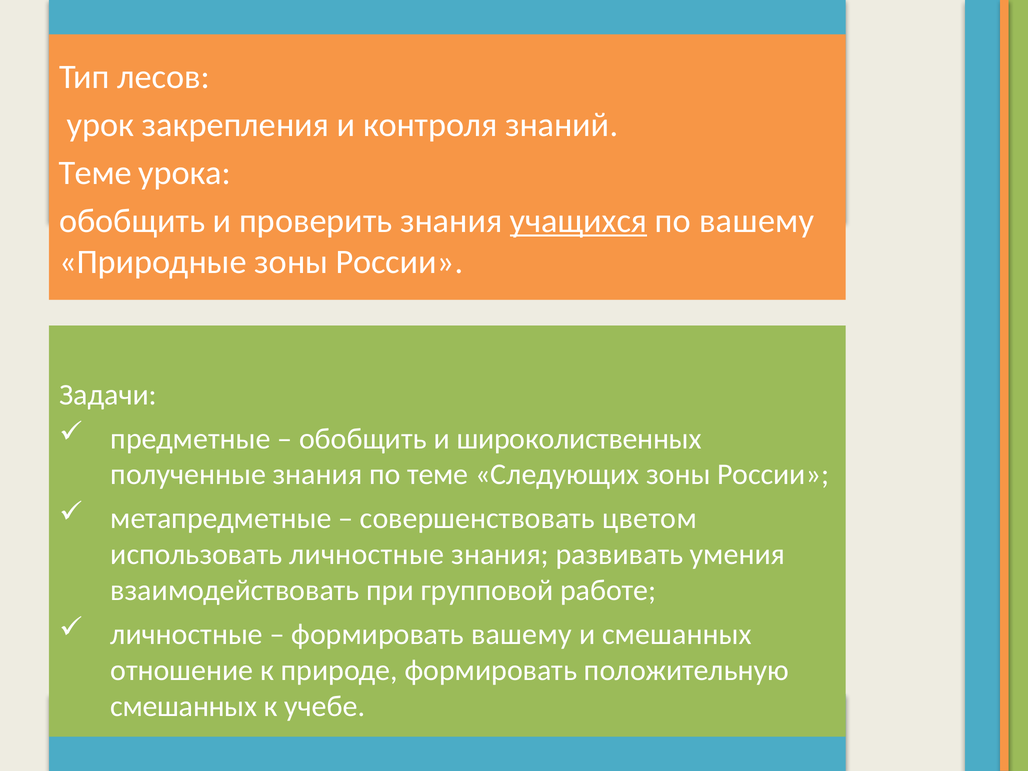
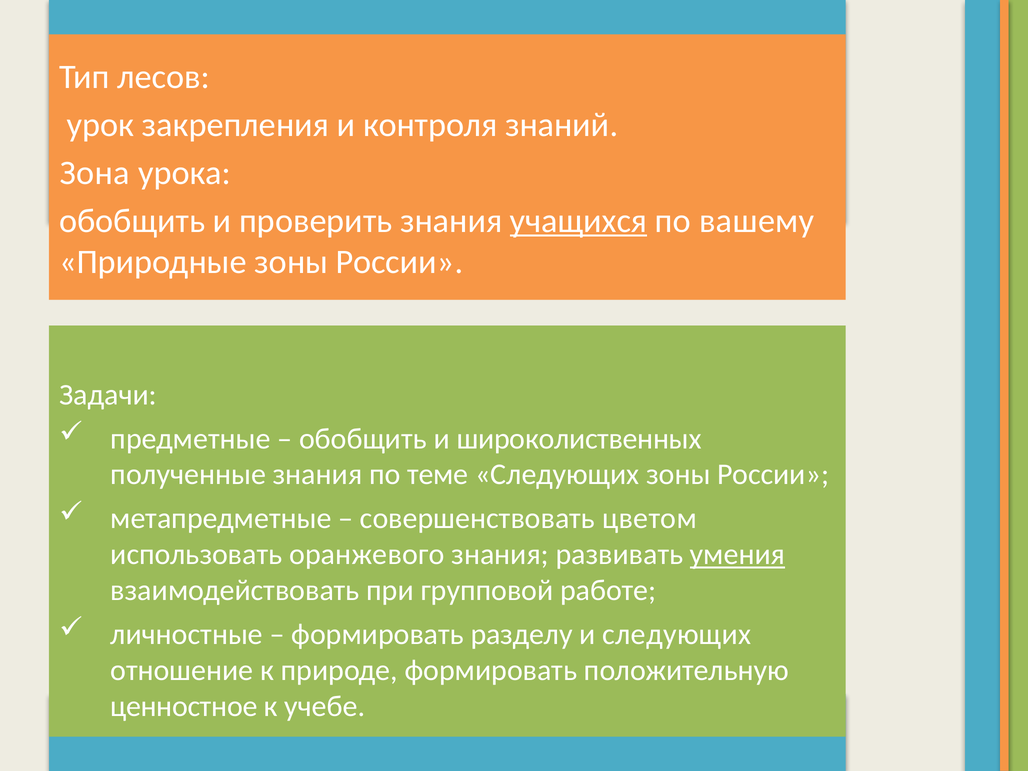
Теме at (95, 173): Теме -> Зона
использовать личностные: личностные -> оранжевого
умения underline: none -> present
формировать вашему: вашему -> разделу
и смешанных: смешанных -> следующих
смешанных at (184, 707): смешанных -> ценностное
